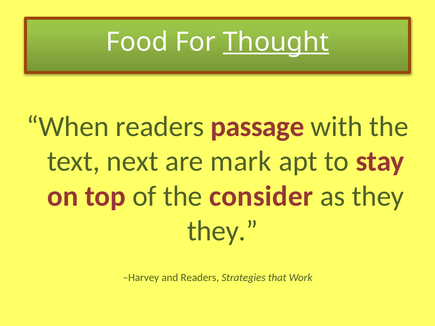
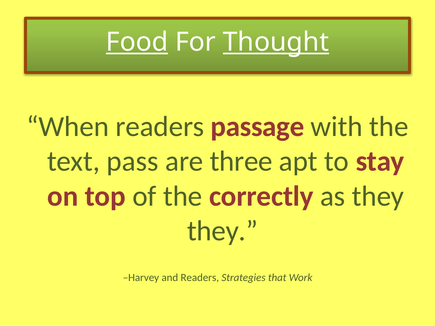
Food underline: none -> present
next: next -> pass
mark: mark -> three
consider: consider -> correctly
